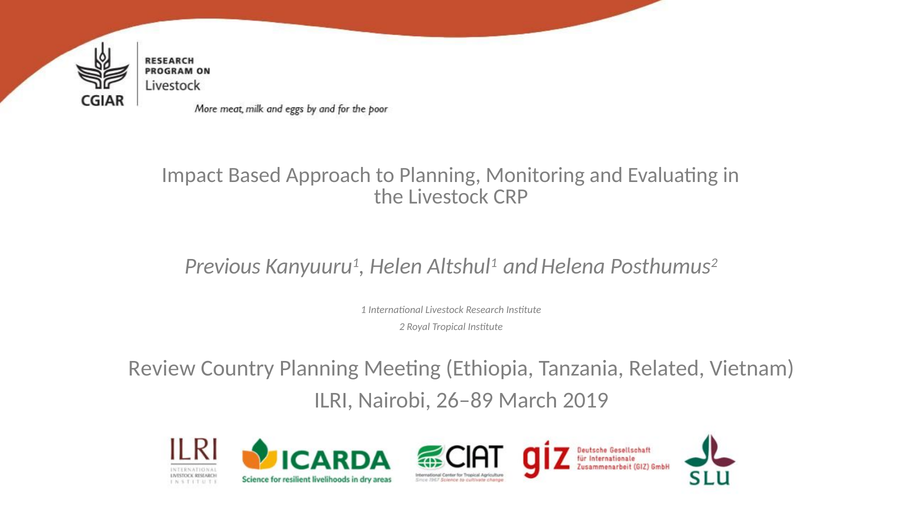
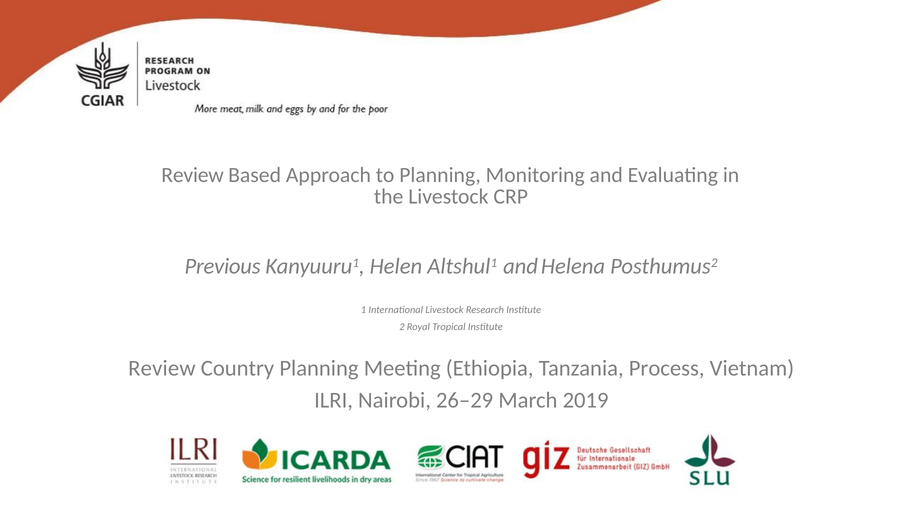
Impact at (192, 176): Impact -> Review
Related: Related -> Process
26–89: 26–89 -> 26–29
